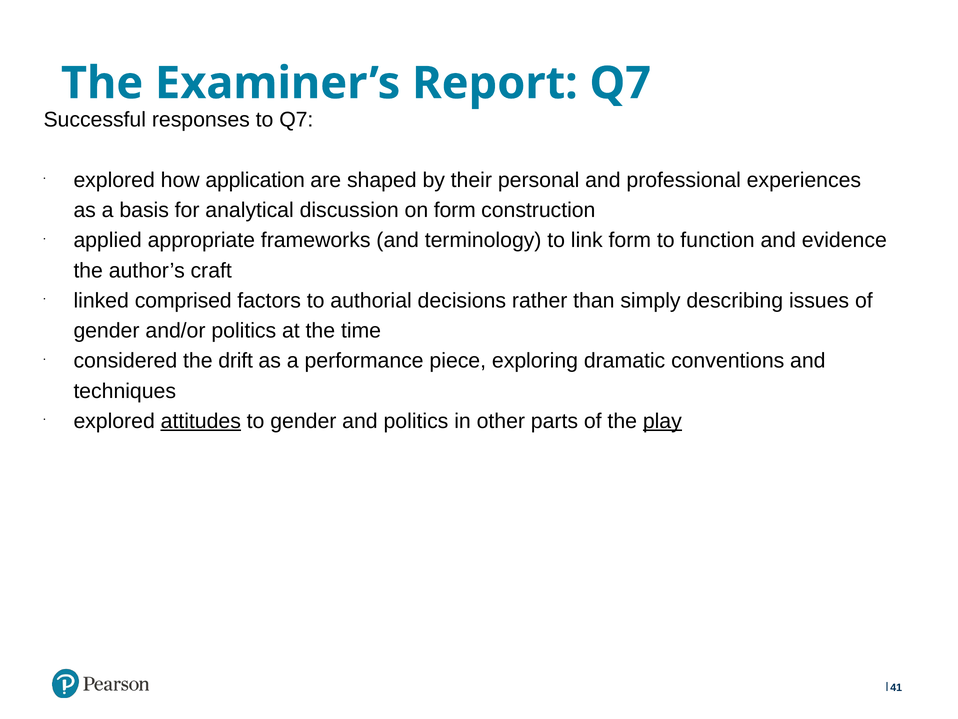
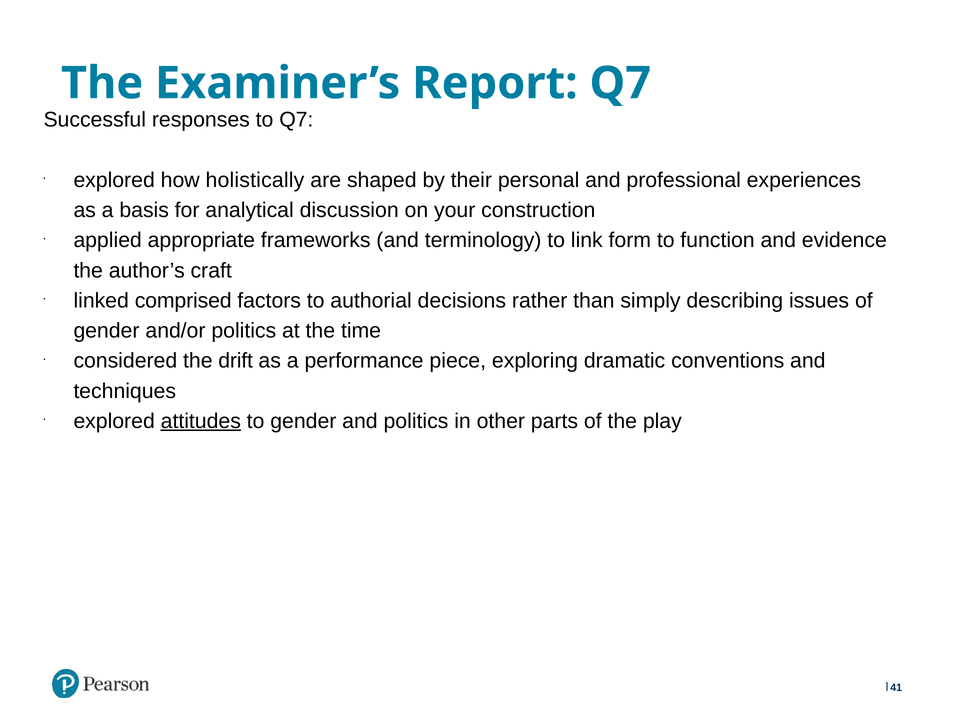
application: application -> holistically
on form: form -> your
play underline: present -> none
